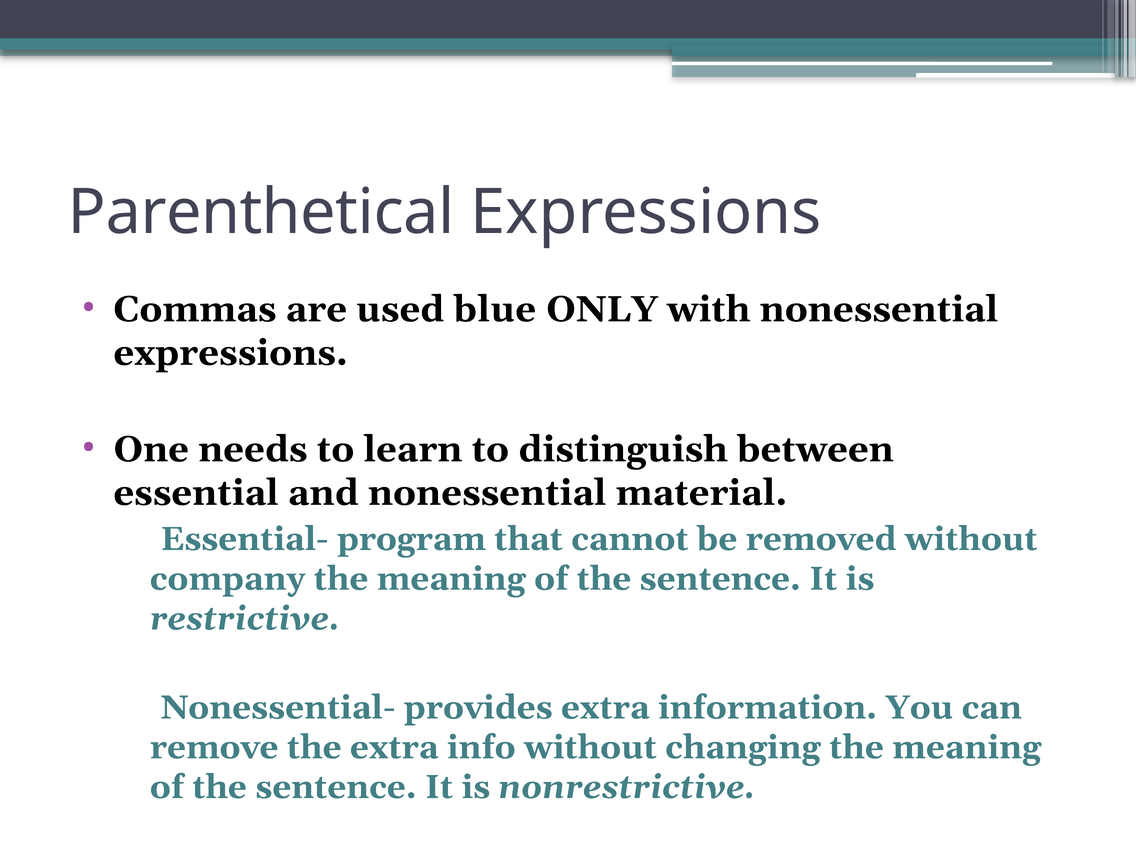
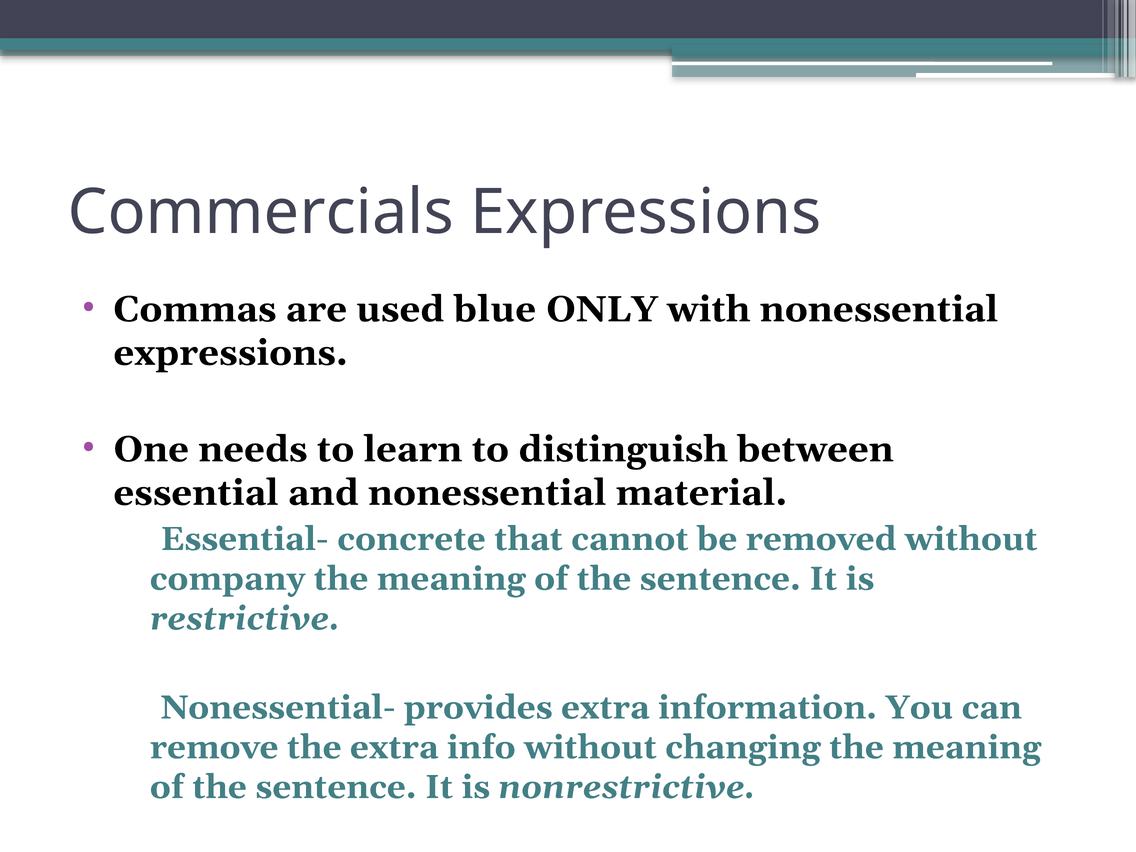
Parenthetical: Parenthetical -> Commercials
program: program -> concrete
